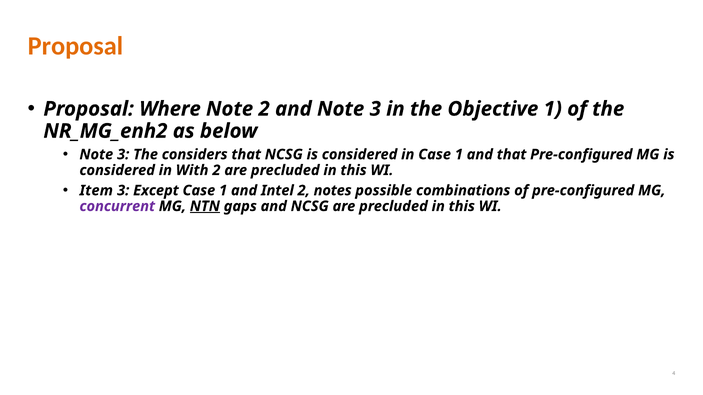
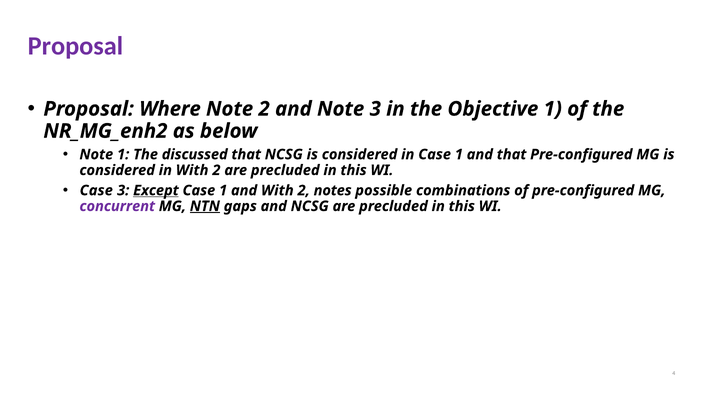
Proposal at (75, 46) colour: orange -> purple
3 at (123, 155): 3 -> 1
considers: considers -> discussed
Item at (96, 191): Item -> Case
Except underline: none -> present
and Intel: Intel -> With
